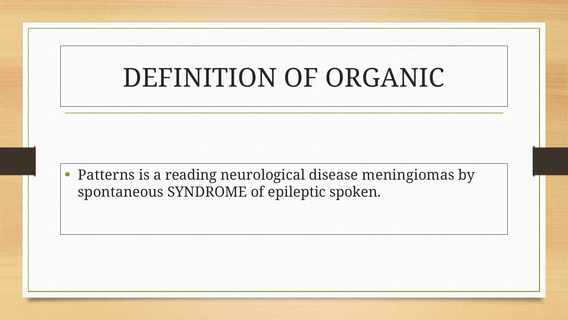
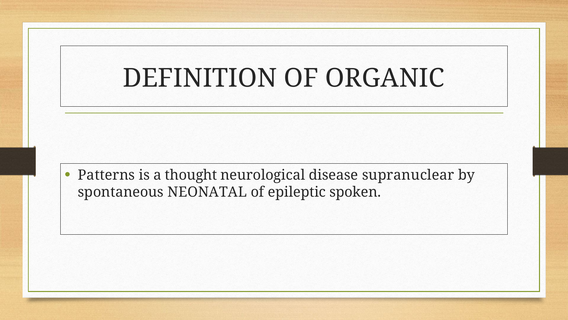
reading: reading -> thought
meningiomas: meningiomas -> supranuclear
SYNDROME: SYNDROME -> NEONATAL
